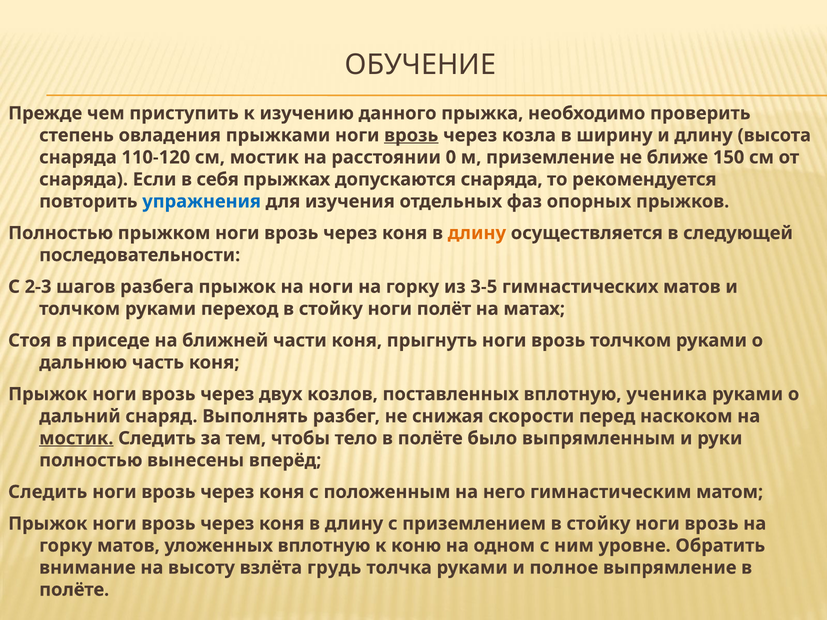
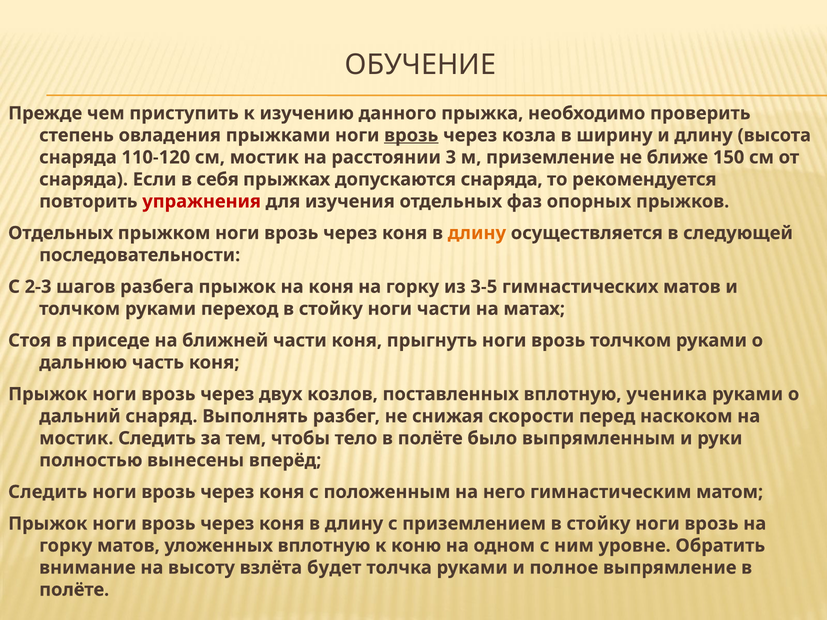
0: 0 -> 3
упражнения colour: blue -> red
Полностью at (61, 233): Полностью -> Отдельных
на ноги: ноги -> коня
ноги полёт: полёт -> части
мостик at (76, 438) underline: present -> none
грудь: грудь -> будет
